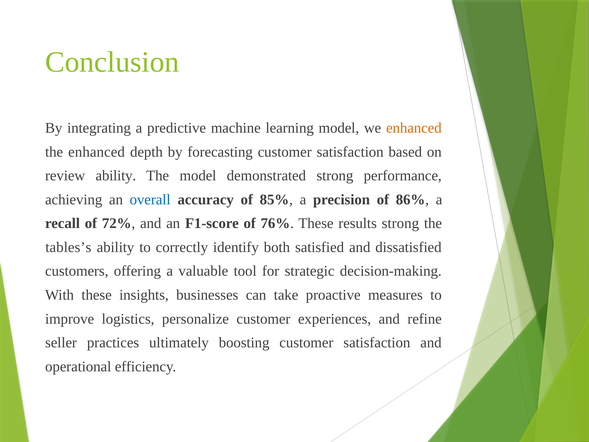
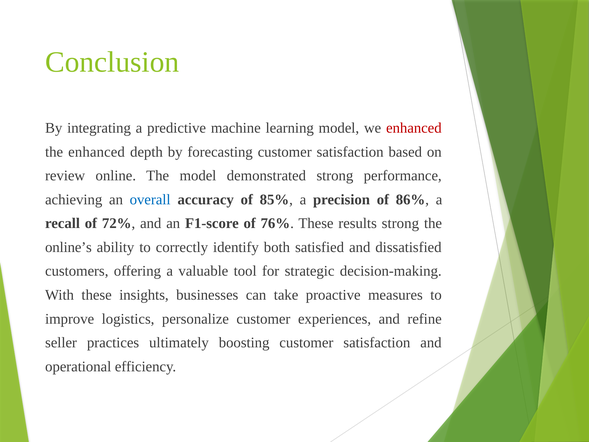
enhanced at (414, 128) colour: orange -> red
review ability: ability -> online
tables’s: tables’s -> online’s
